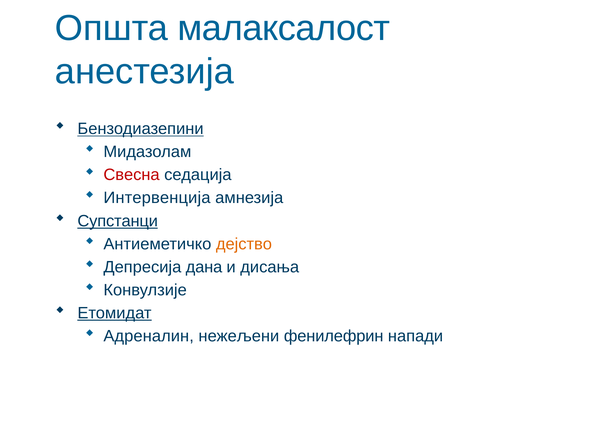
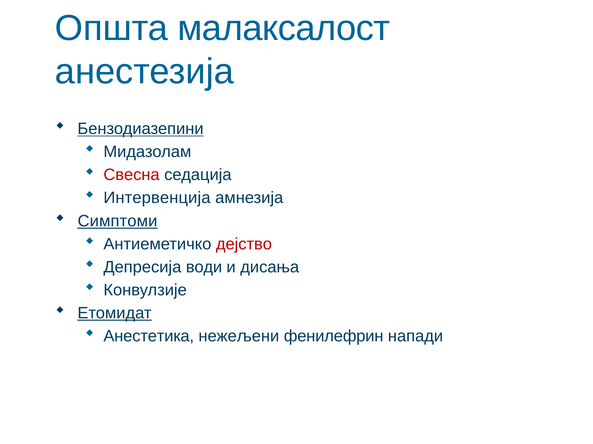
Супстанци: Супстанци -> Симптоми
дејство colour: orange -> red
дана: дана -> води
Адреналин: Адреналин -> Анестетика
